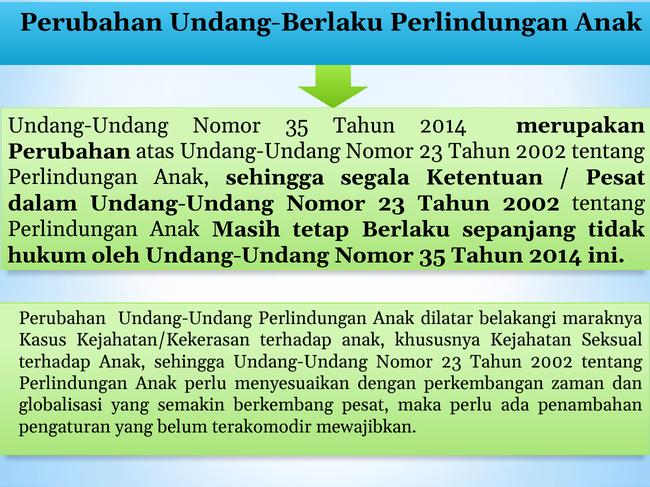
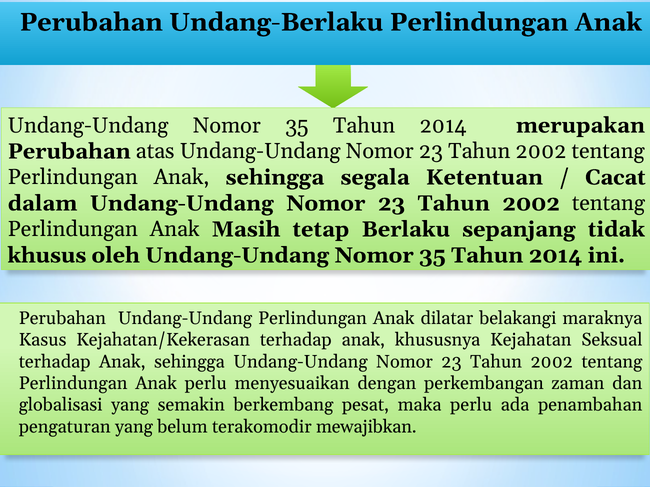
Pesat at (615, 178): Pesat -> Cacat
hukum: hukum -> khusus
